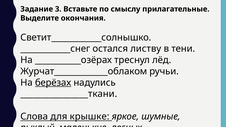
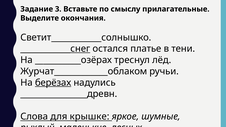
____________снег underline: none -> present
листву: листву -> платье
________________ткани: ________________ткани -> ________________древн
